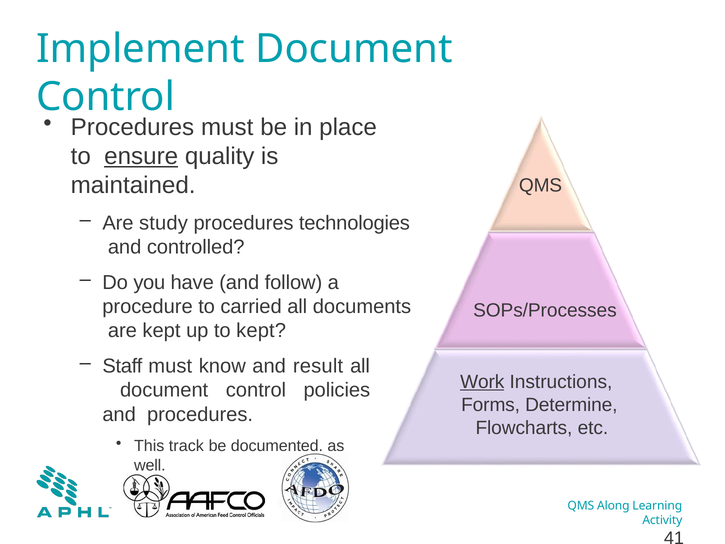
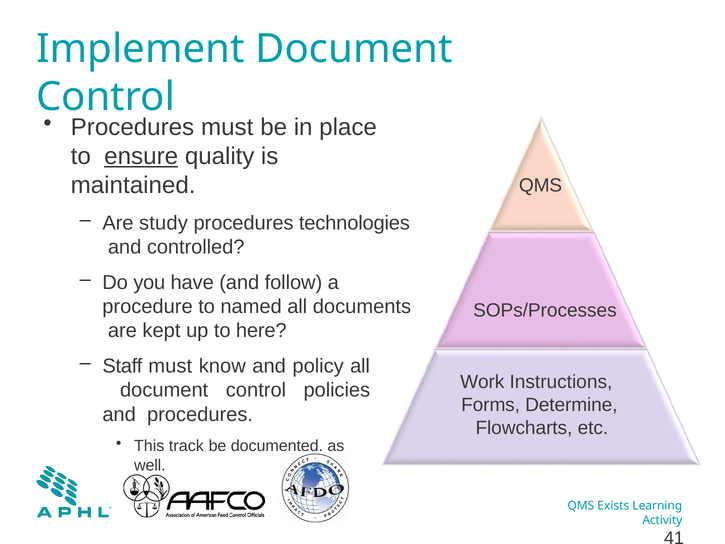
carried: carried -> named
to kept: kept -> here
result: result -> policy
Work underline: present -> none
Along: Along -> Exists
